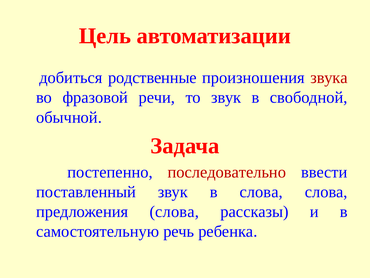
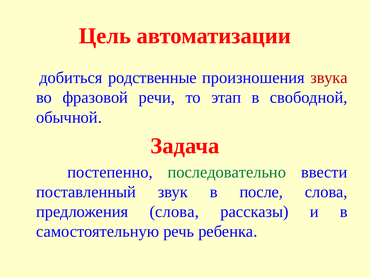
то звук: звук -> этап
последовательно colour: red -> green
в слова: слова -> после
